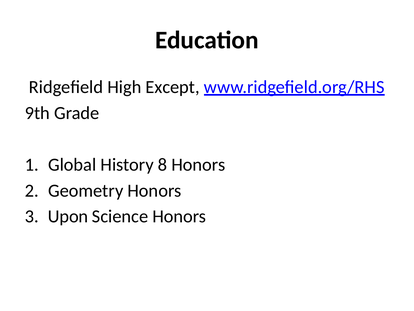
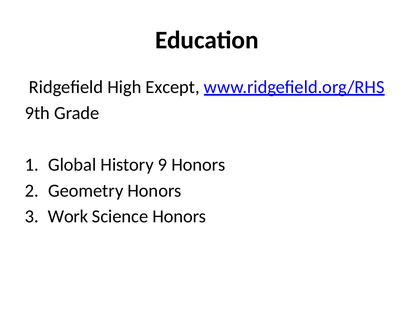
8: 8 -> 9
Upon: Upon -> Work
